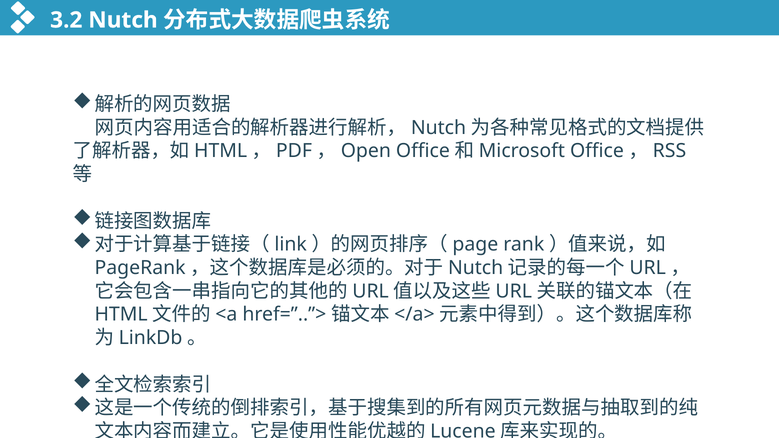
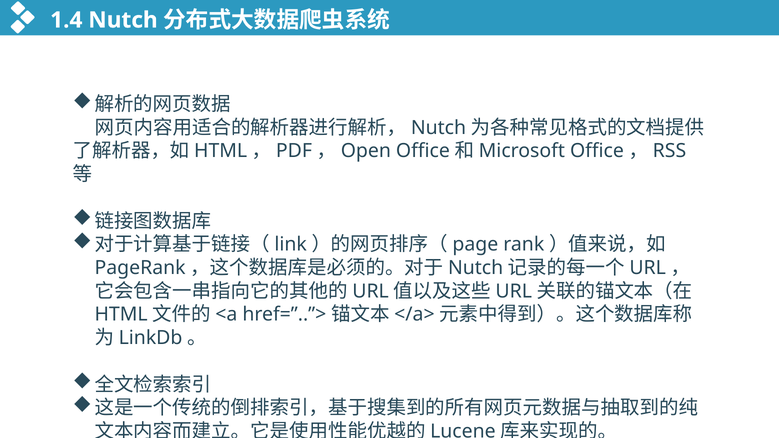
3.2: 3.2 -> 1.4
